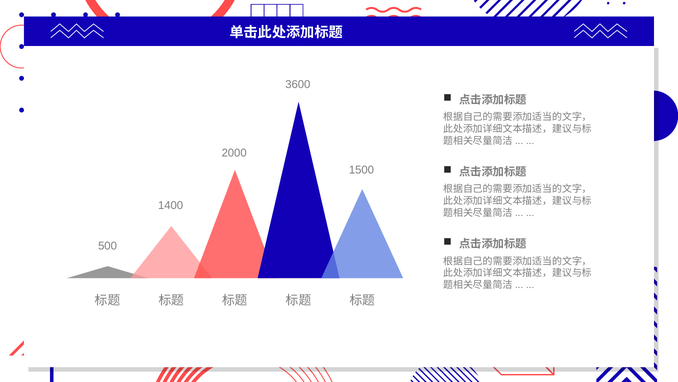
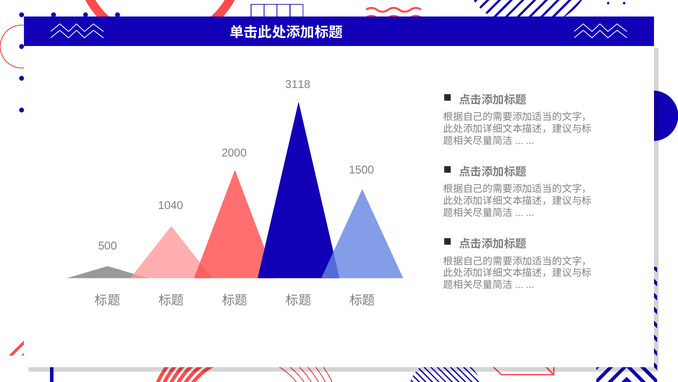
3600: 3600 -> 3118
1400: 1400 -> 1040
